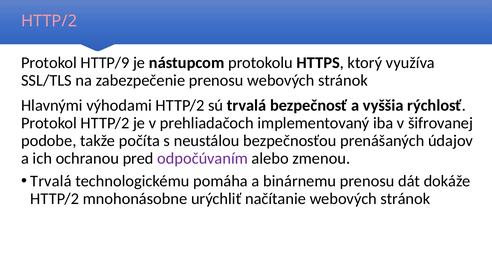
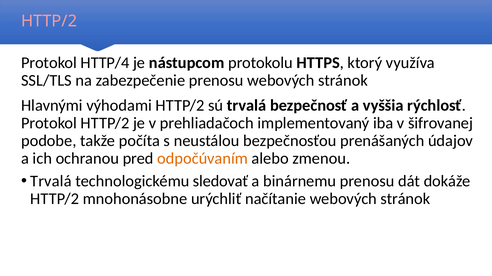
HTTP/9: HTTP/9 -> HTTP/4
odpočúvaním colour: purple -> orange
pomáha: pomáha -> sledovať
